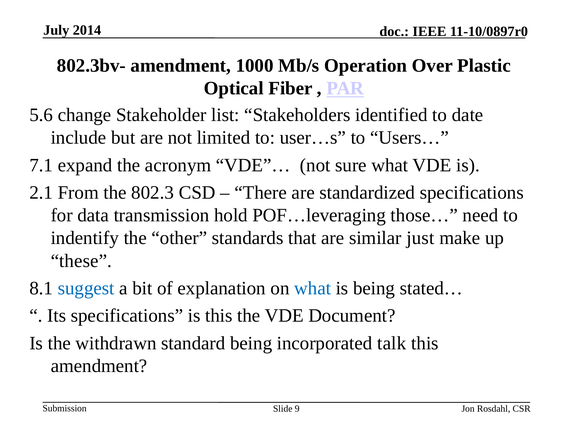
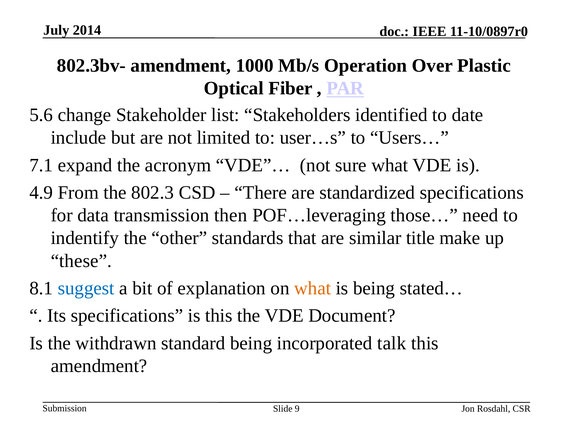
2.1: 2.1 -> 4.9
hold: hold -> then
just: just -> title
what at (313, 288) colour: blue -> orange
